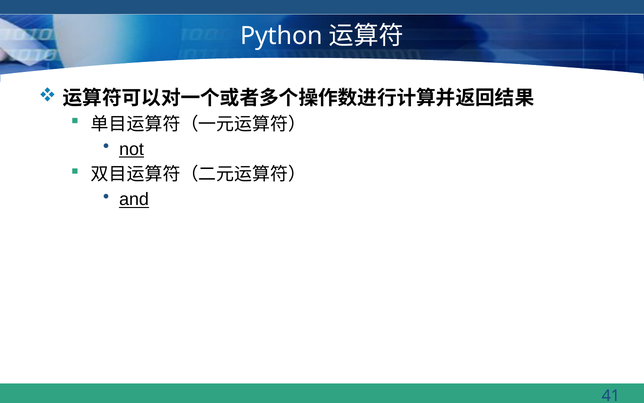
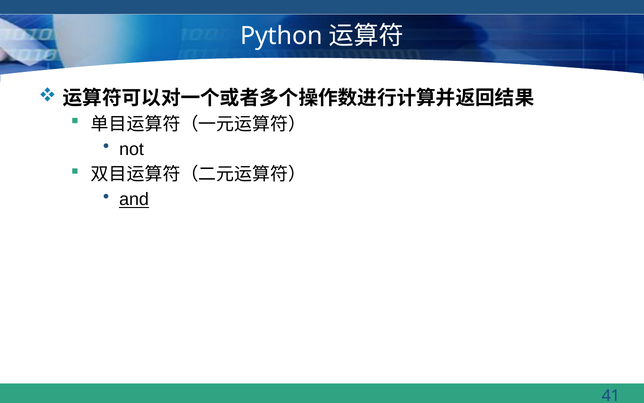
not underline: present -> none
